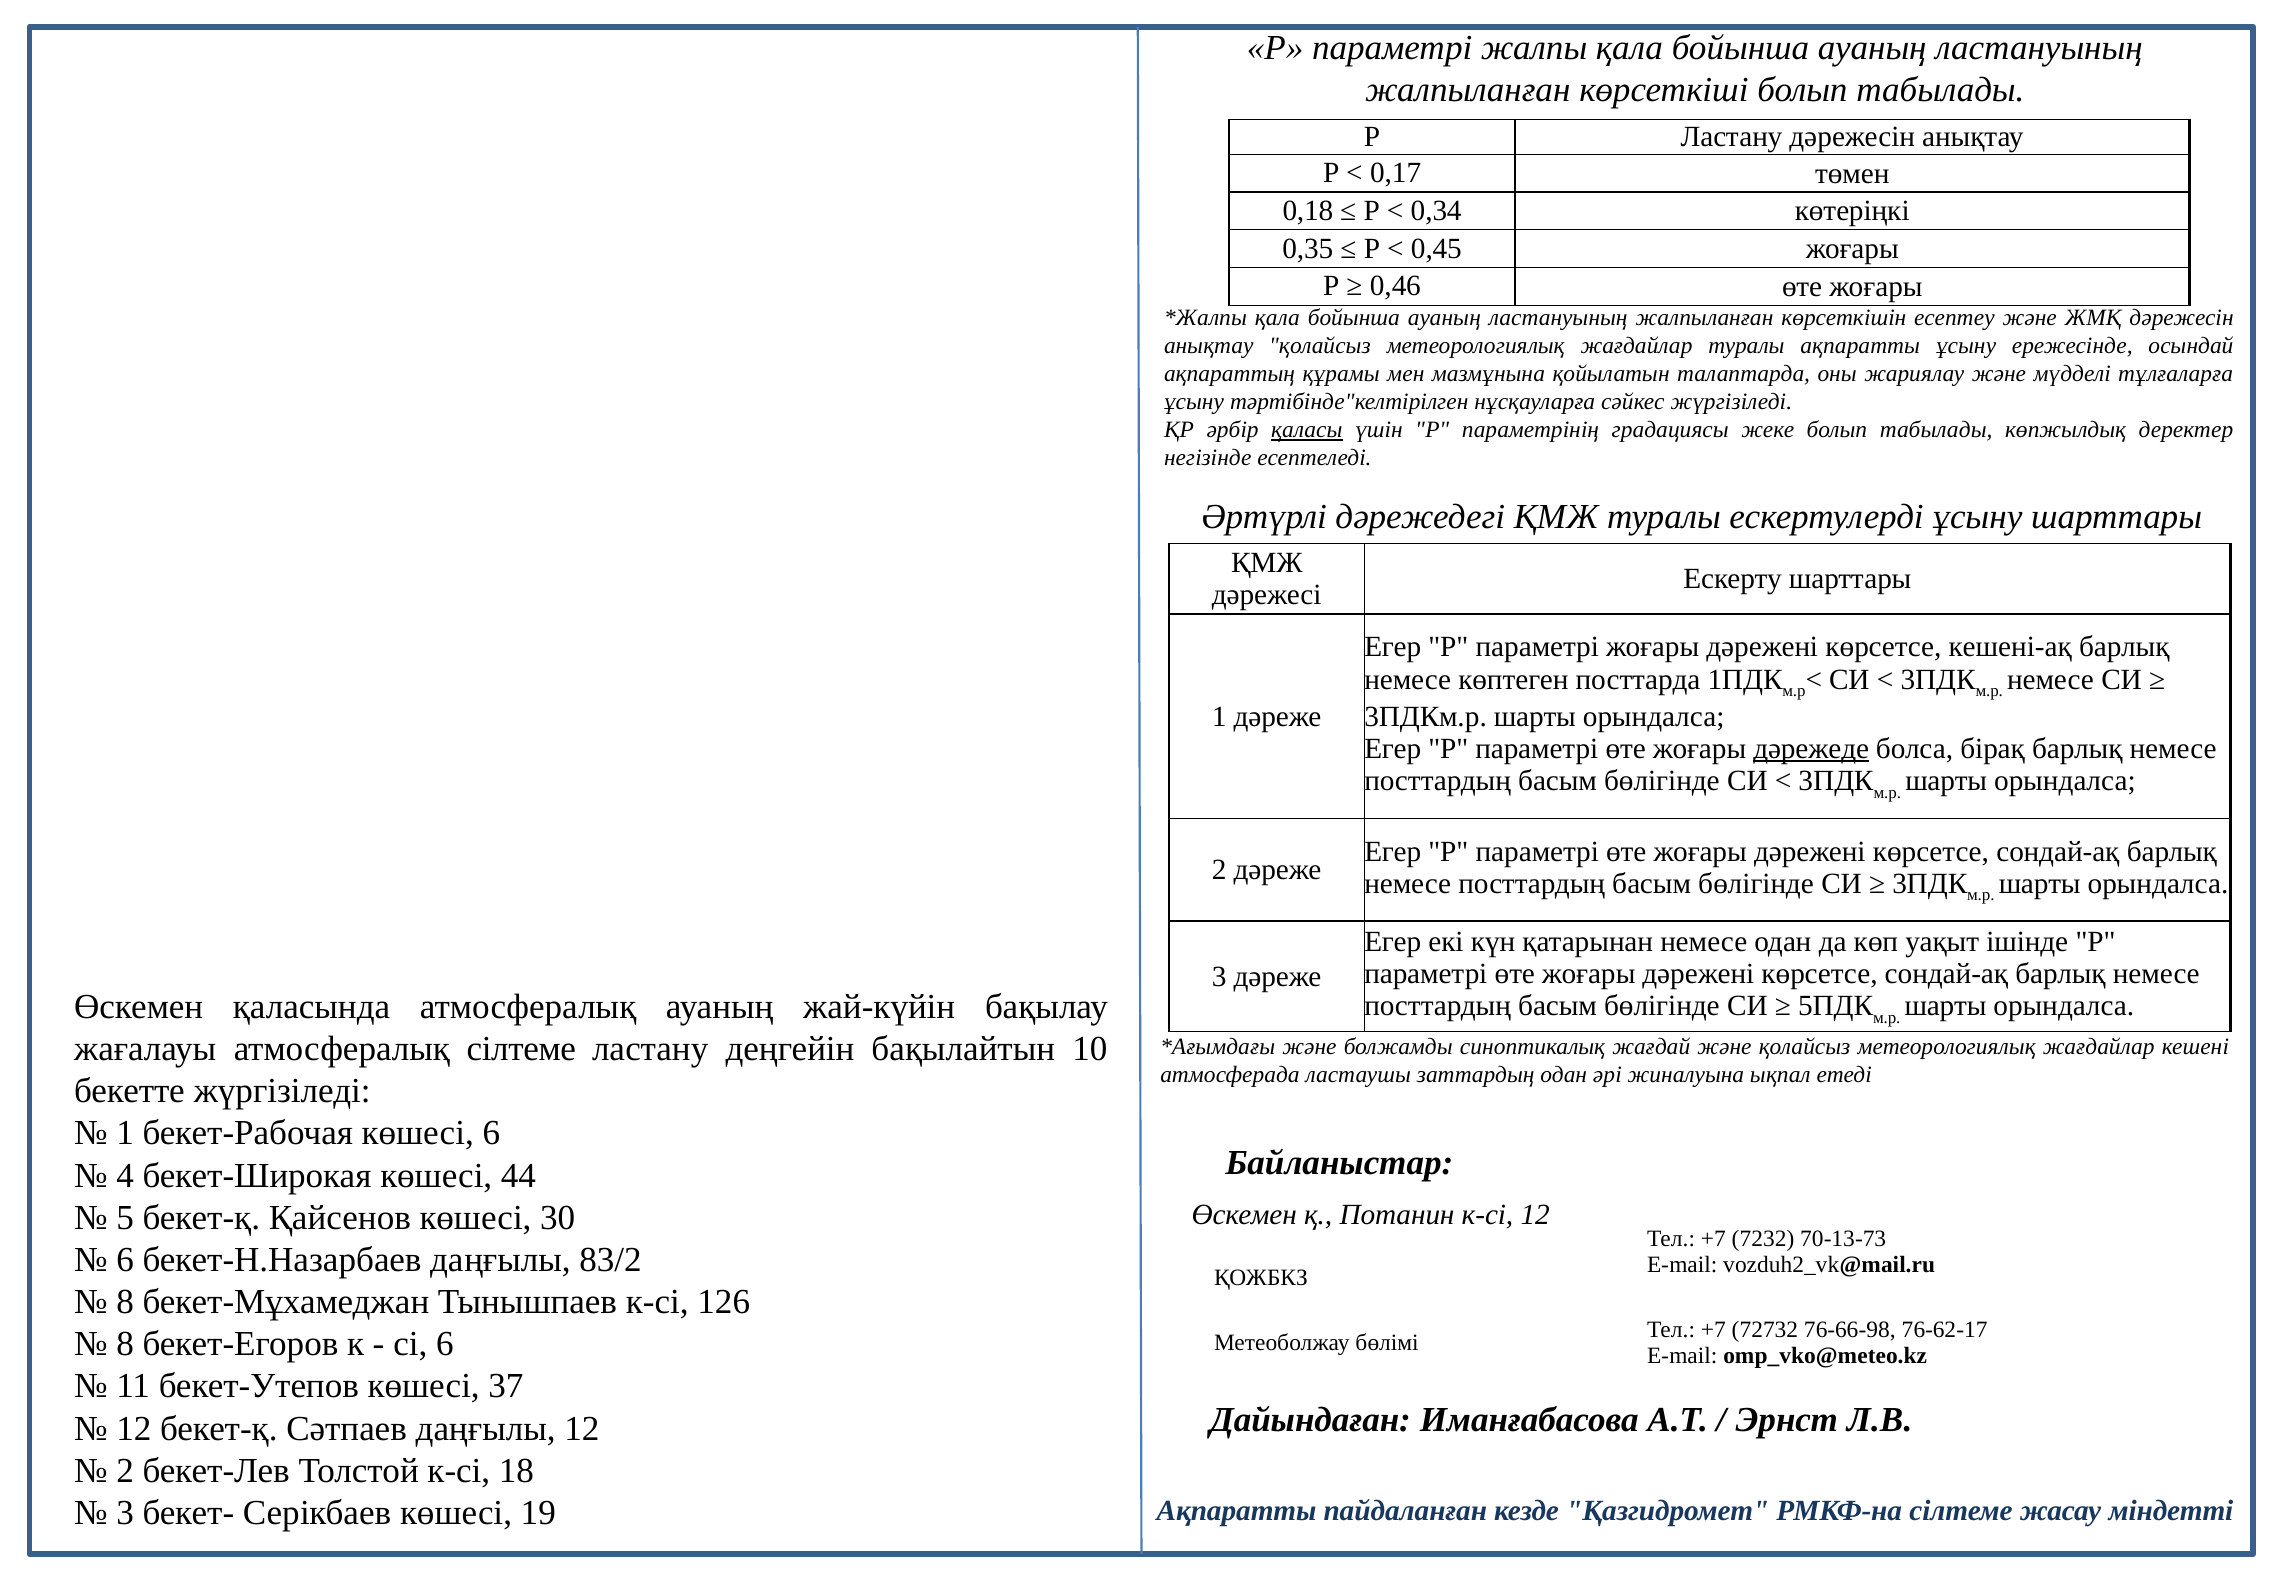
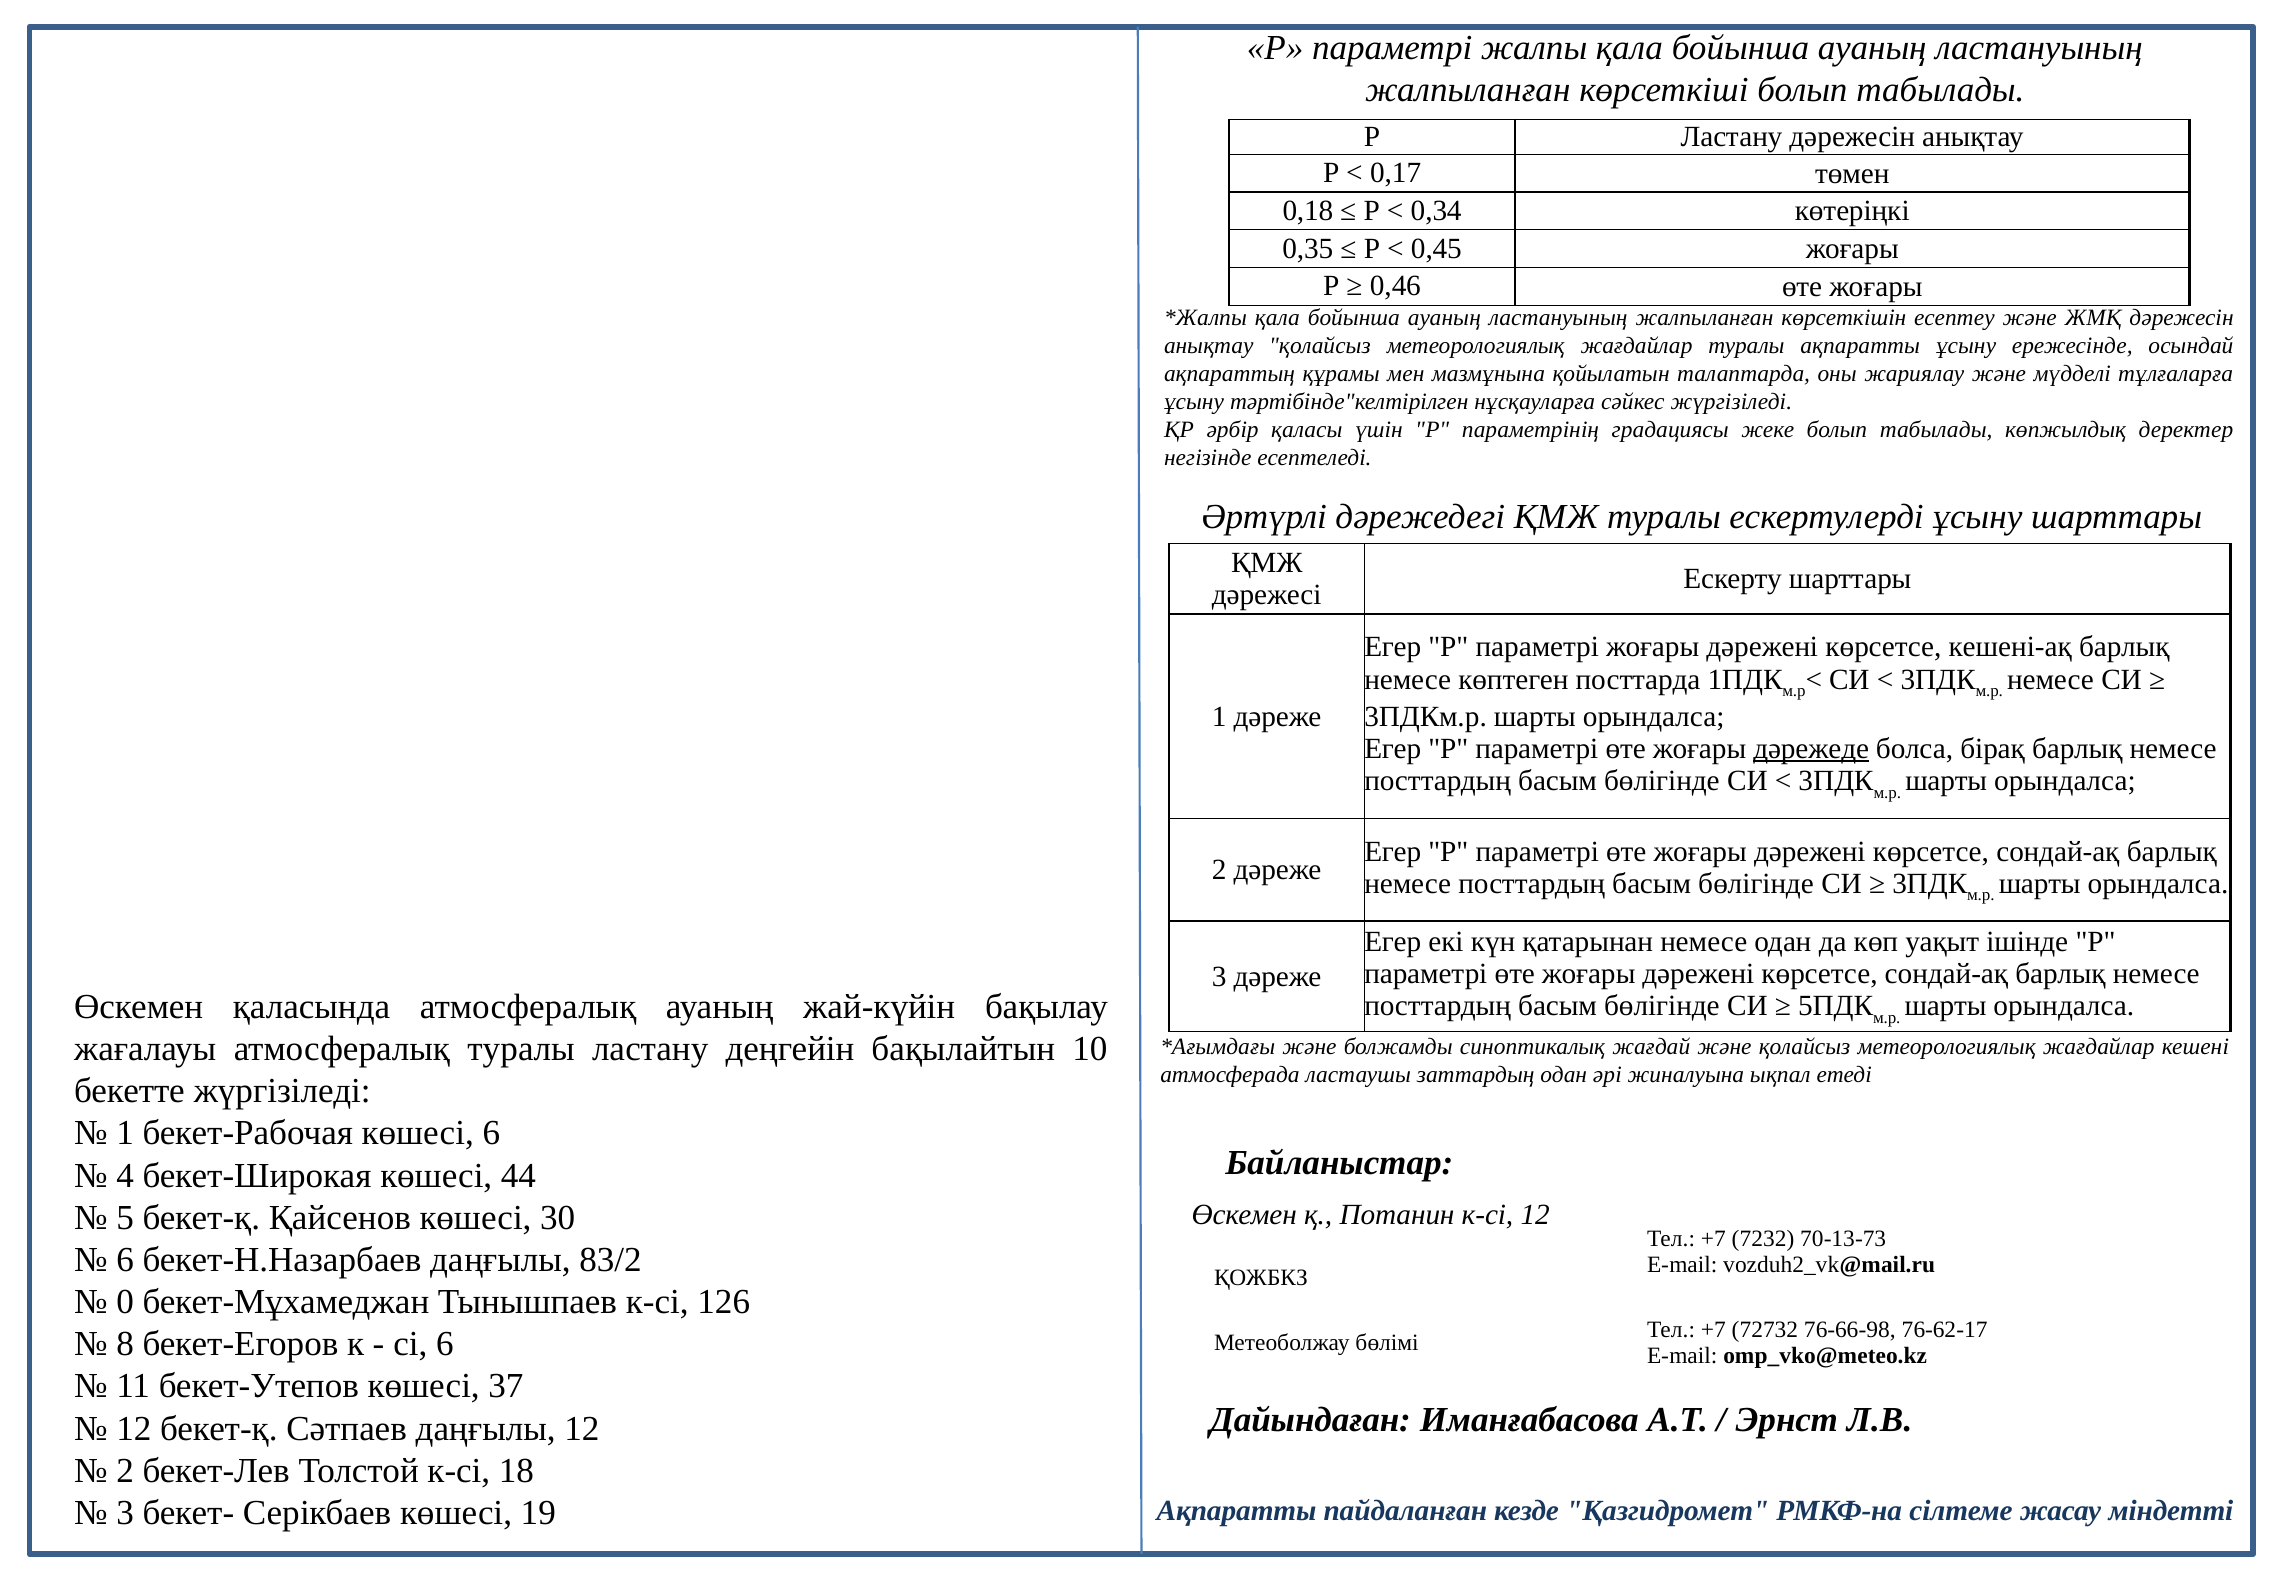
қаласы underline: present -> none
атмосфералық сілтеме: сілтеме -> туралы
8 at (125, 1302): 8 -> 0
